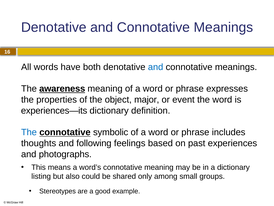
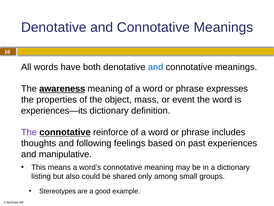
major: major -> mass
The at (29, 132) colour: blue -> purple
symbolic: symbolic -> reinforce
photographs: photographs -> manipulative
